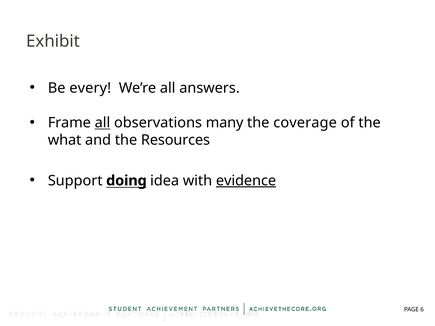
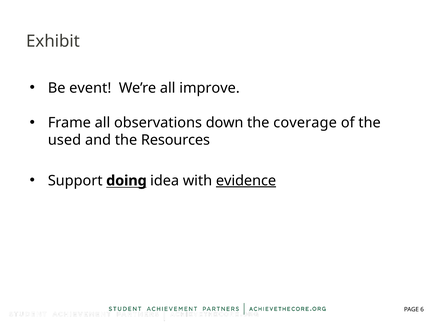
every: every -> event
answers: answers -> improve
all at (102, 123) underline: present -> none
many: many -> down
what: what -> used
